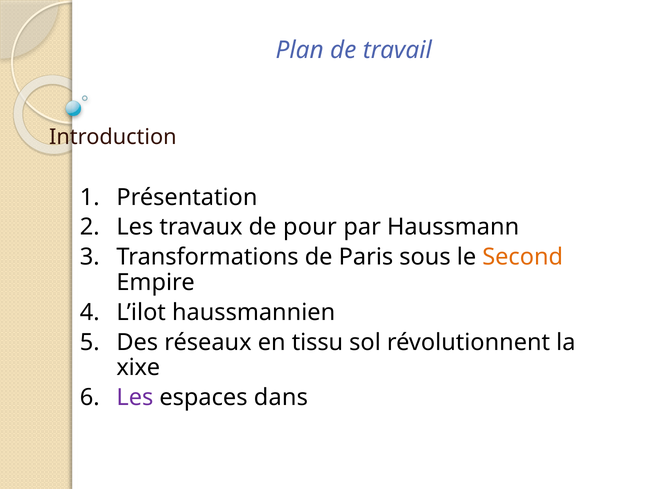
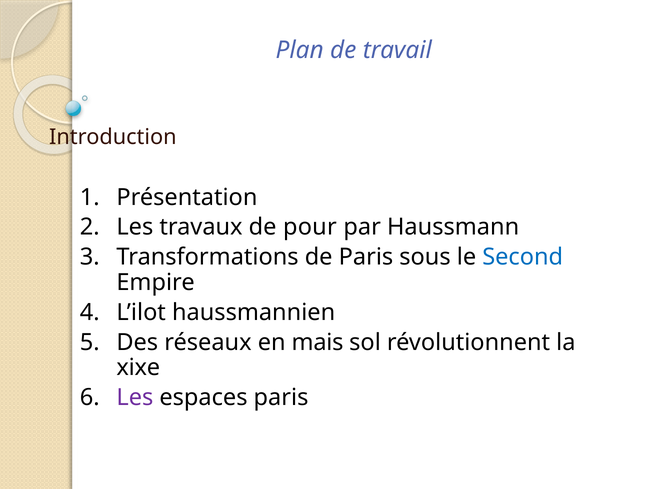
Second colour: orange -> blue
tissu: tissu -> mais
espaces dans: dans -> paris
